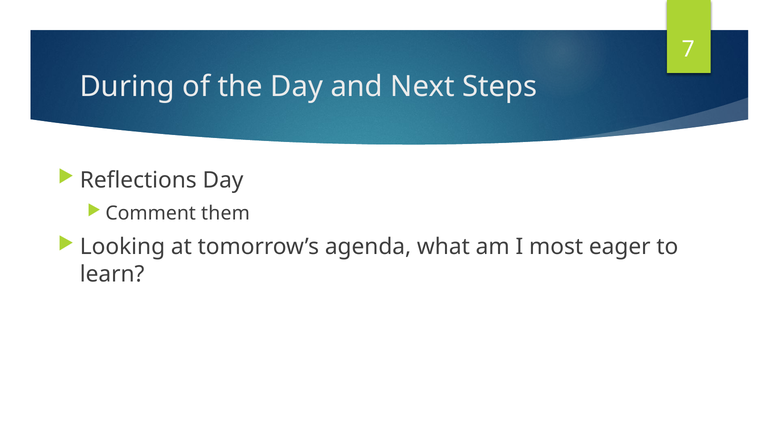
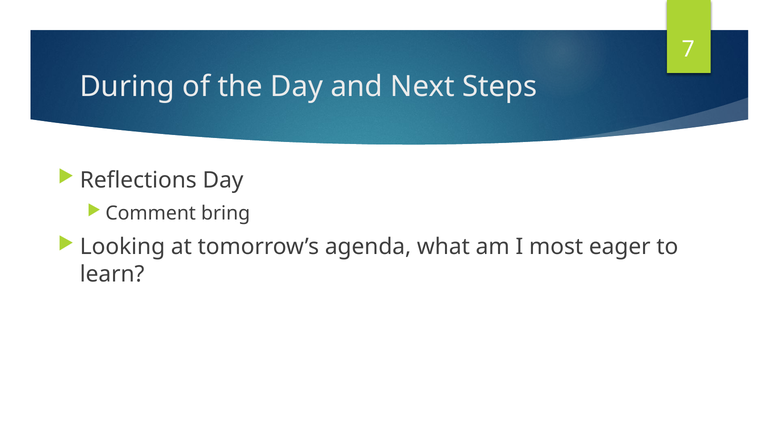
them: them -> bring
